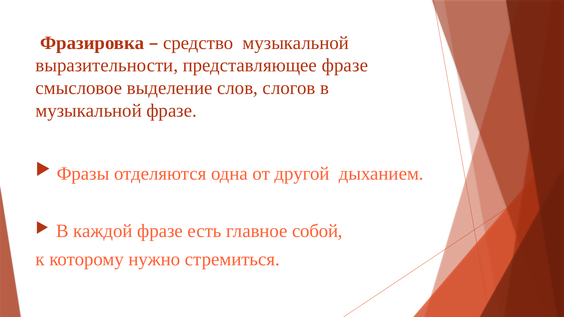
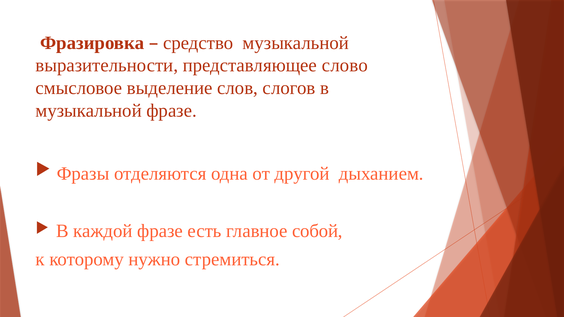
представляющее фразе: фразе -> слово
